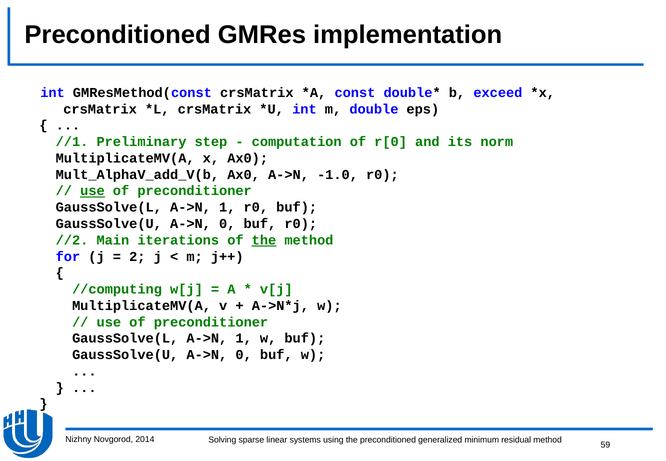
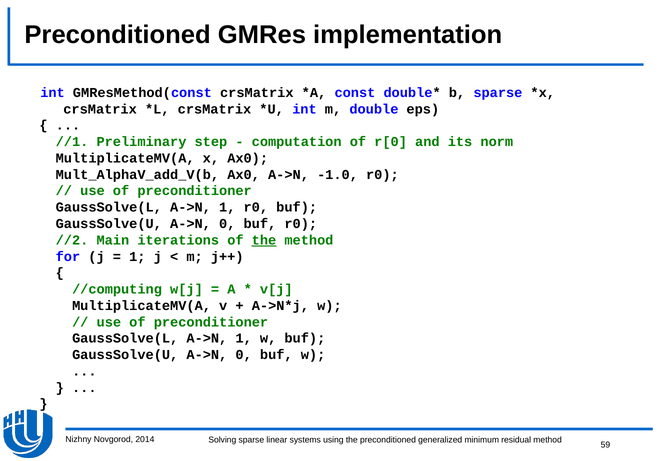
b exceed: exceed -> sparse
use at (92, 191) underline: present -> none
2 at (137, 257): 2 -> 1
